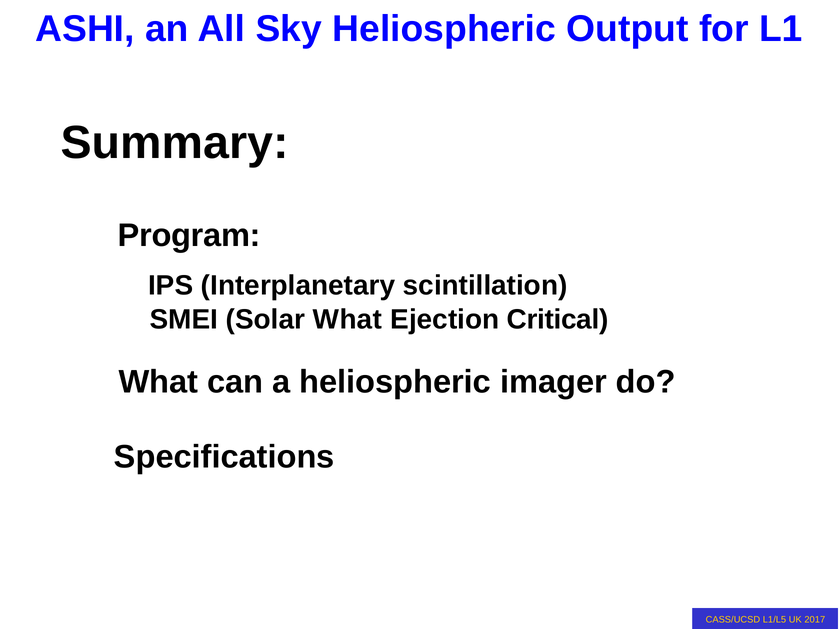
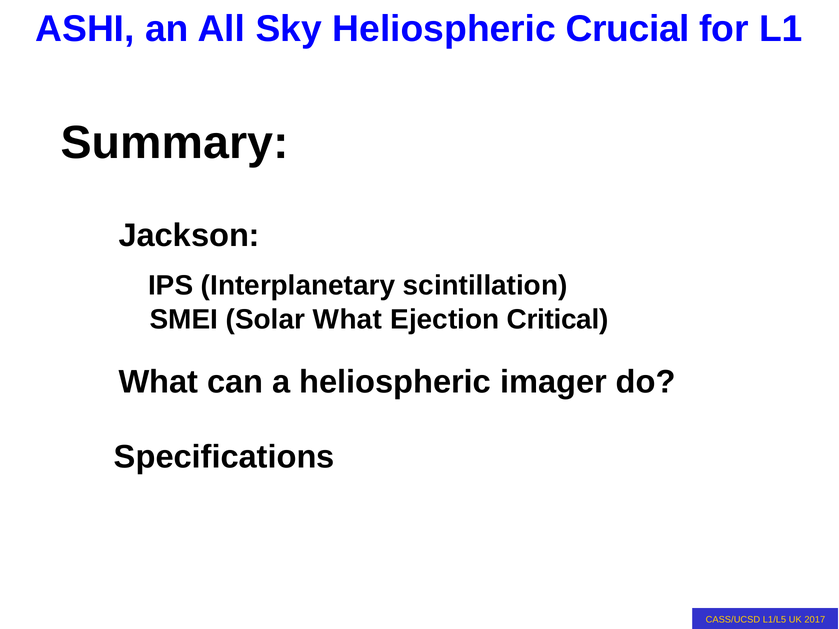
Output: Output -> Crucial
Program: Program -> Jackson
